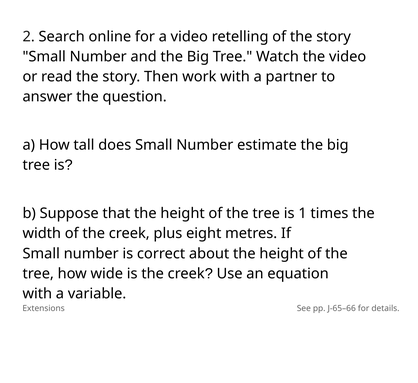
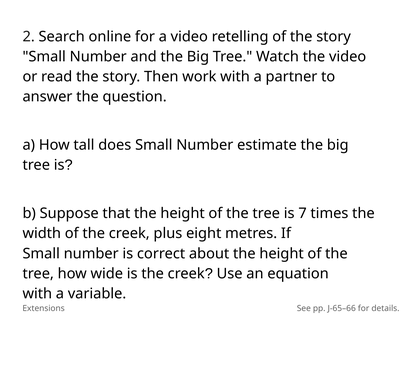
1: 1 -> 7
